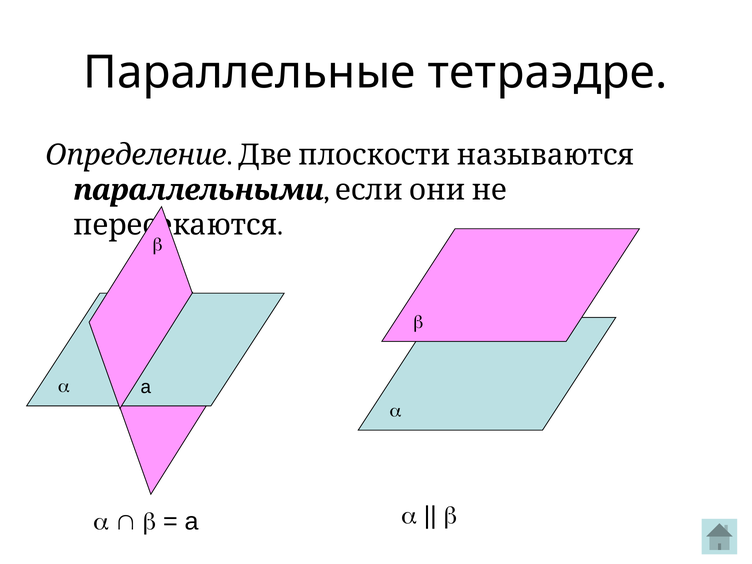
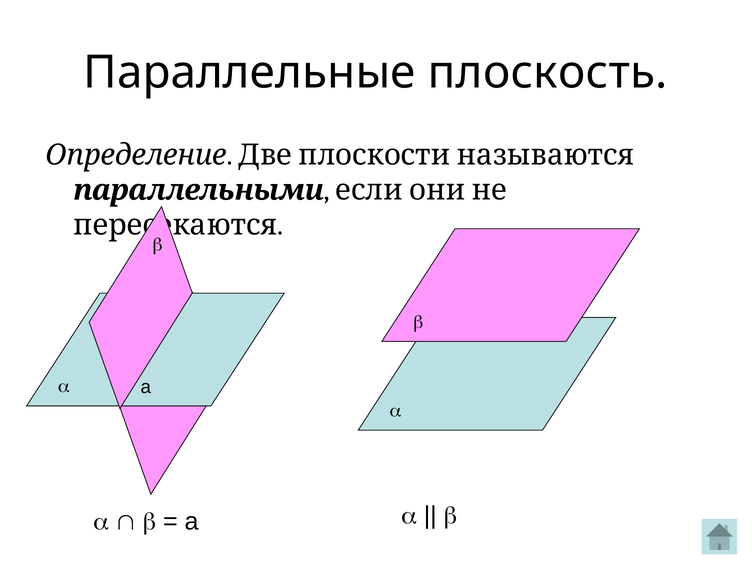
тетраэдре: тетраэдре -> плоскость
